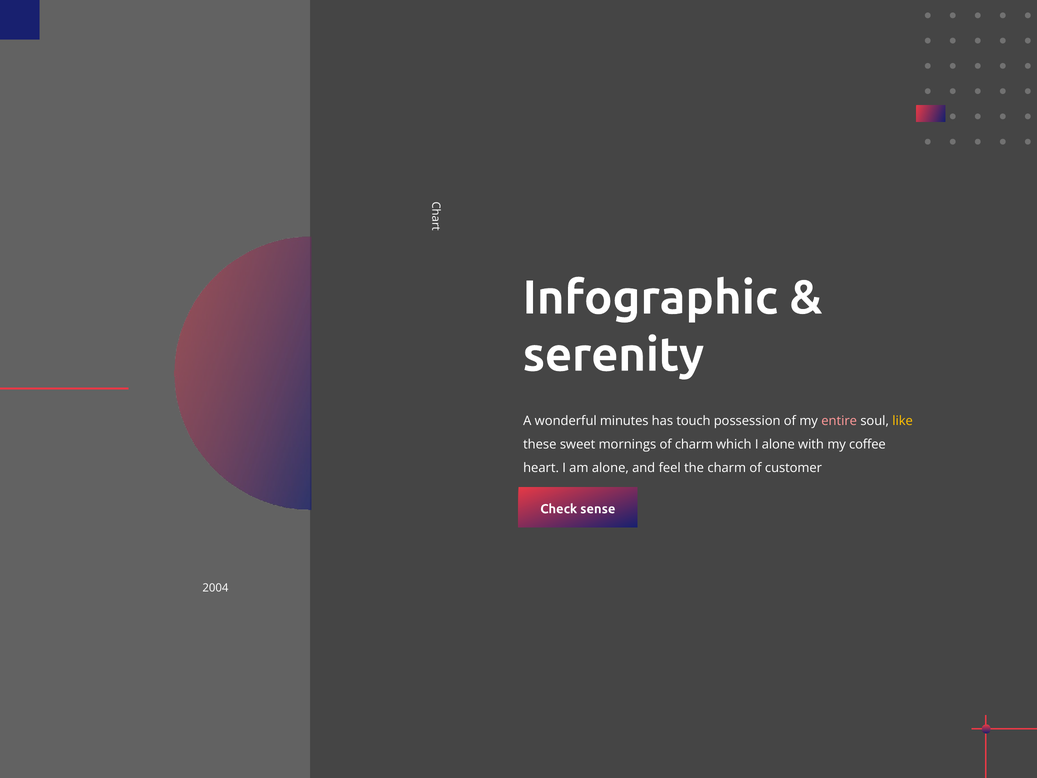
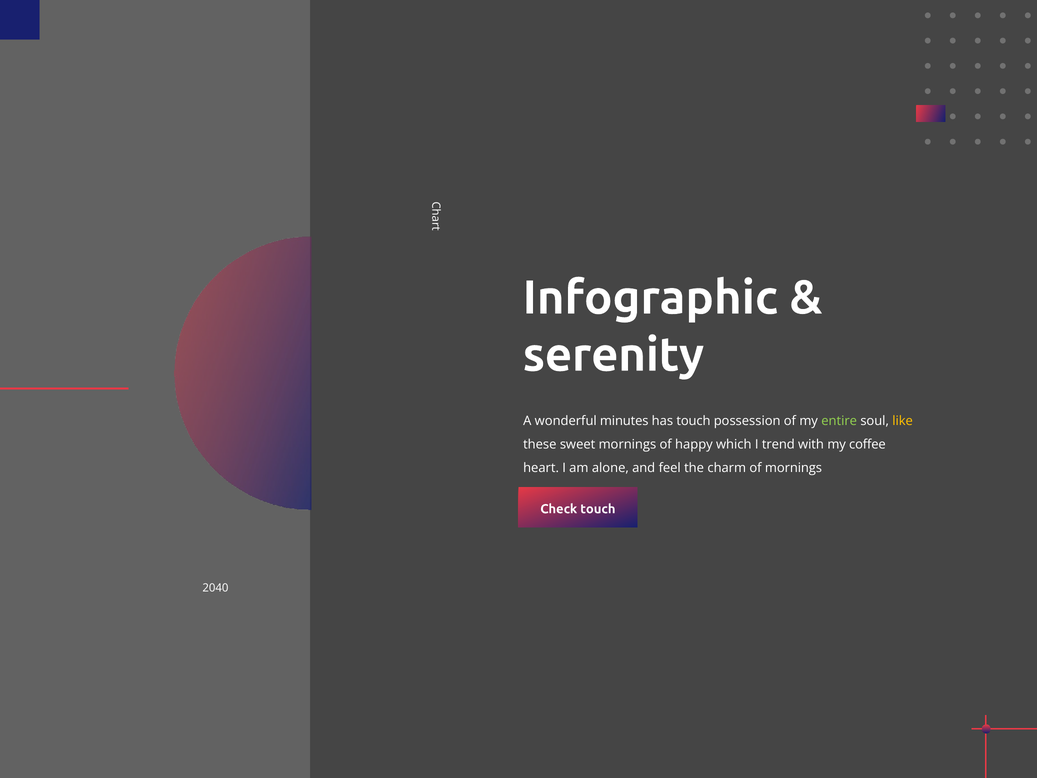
entire colour: pink -> light green
of charm: charm -> happy
I alone: alone -> trend
of customer: customer -> mornings
Check sense: sense -> touch
2004: 2004 -> 2040
